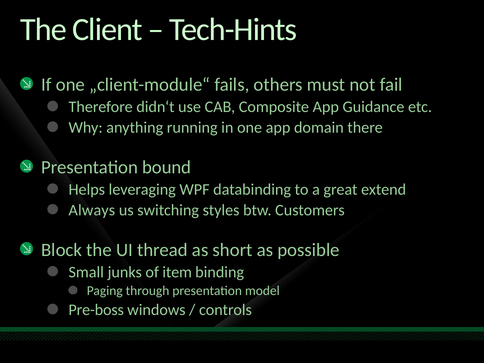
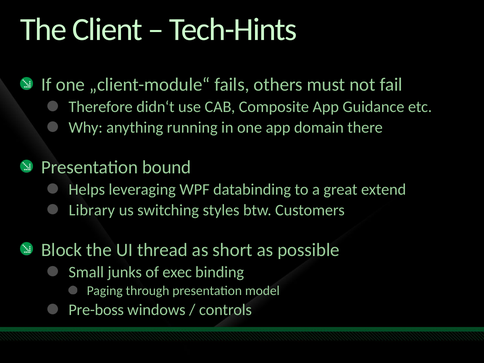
Always: Always -> Library
item: item -> exec
